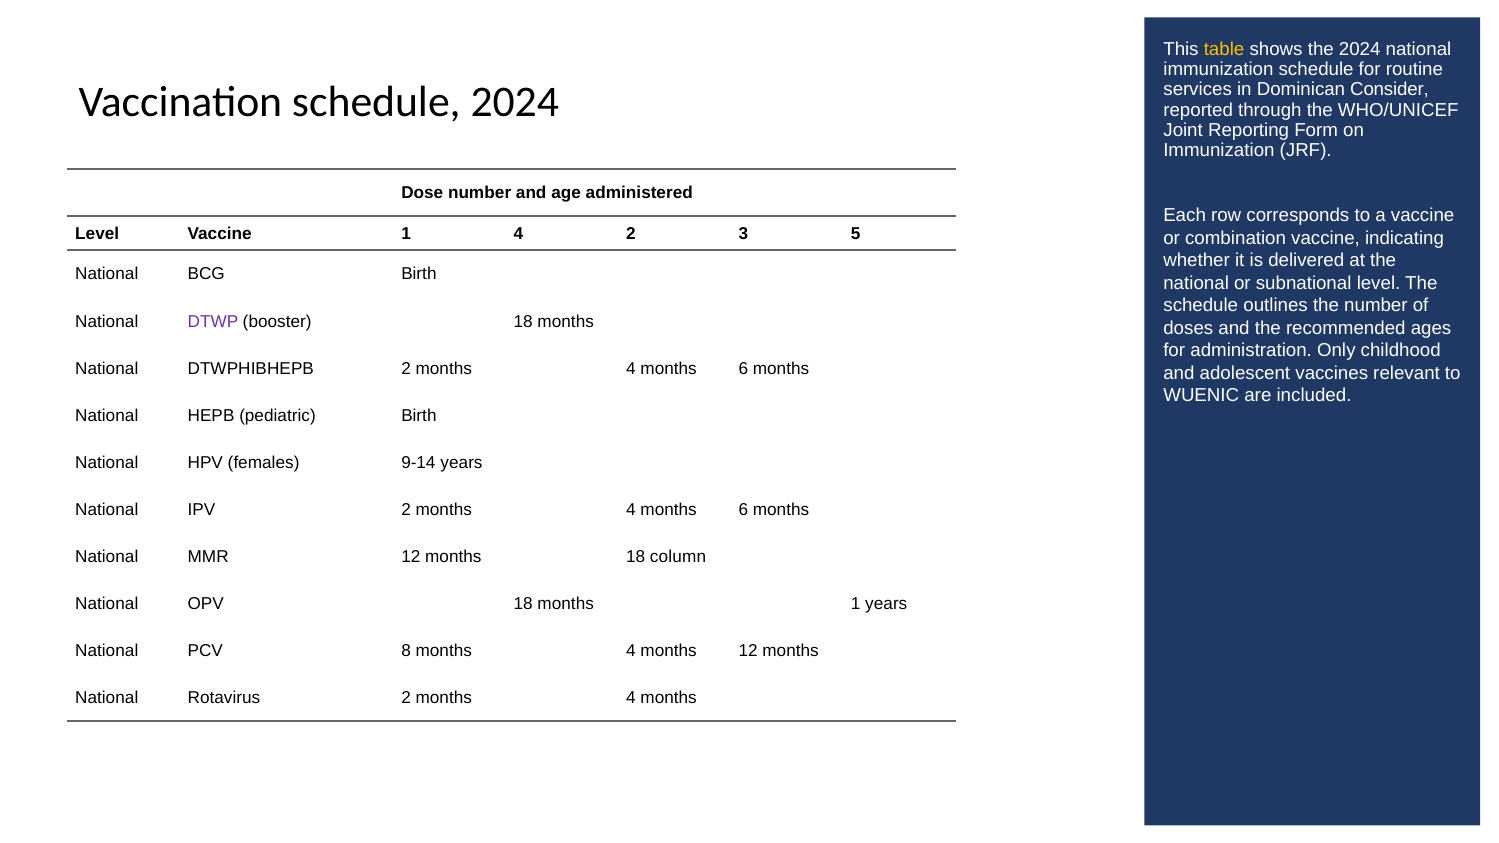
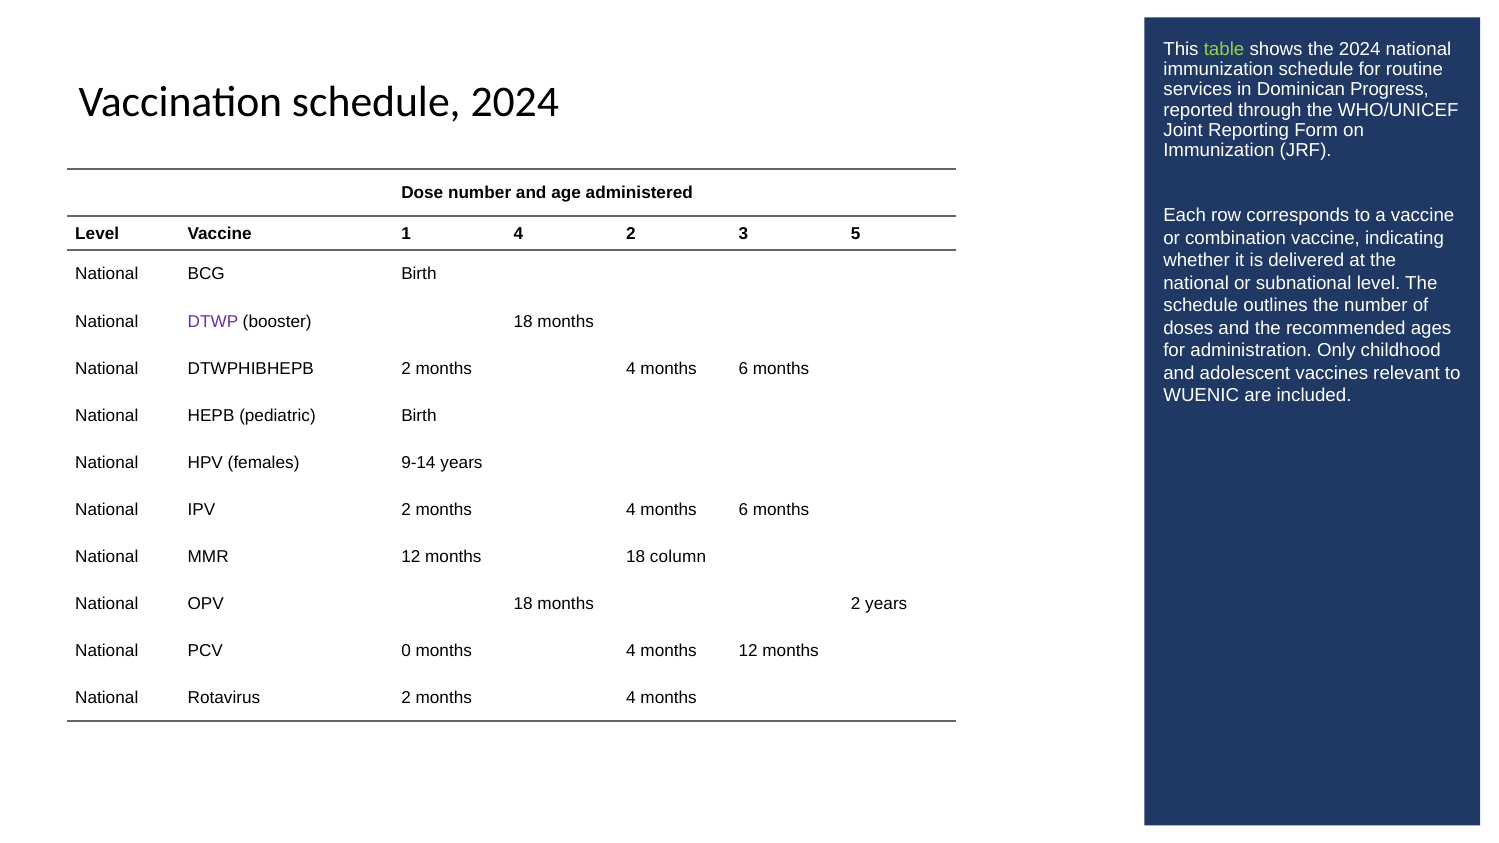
table colour: yellow -> light green
Consider: Consider -> Progress
months 1: 1 -> 2
8: 8 -> 0
